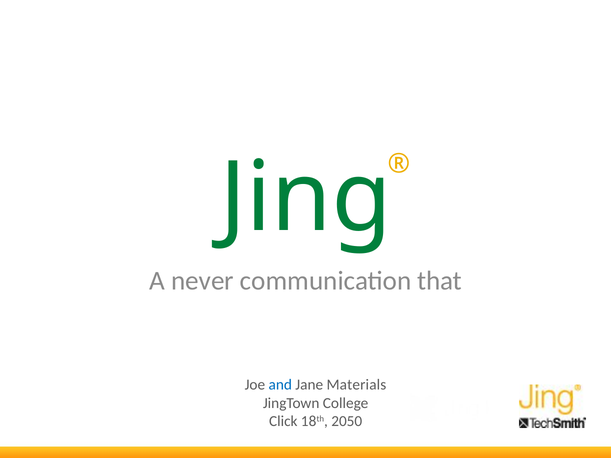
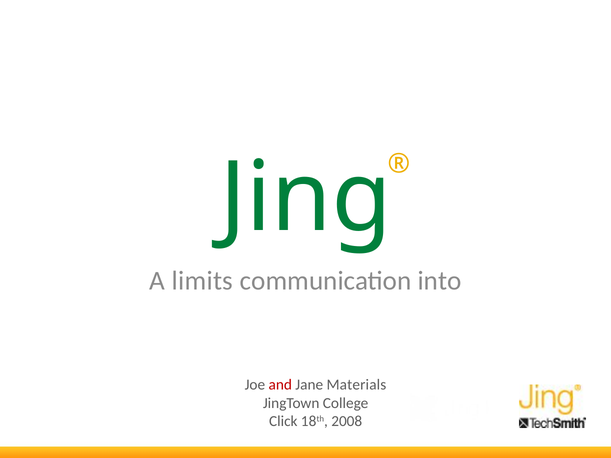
never: never -> limits
that: that -> into
and colour: blue -> red
2050: 2050 -> 2008
